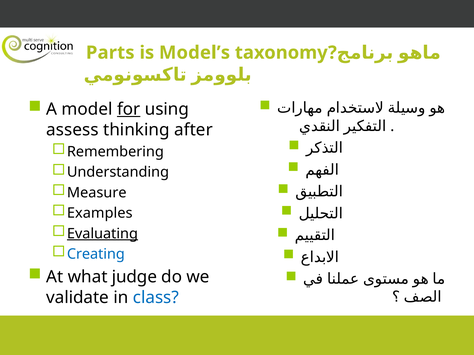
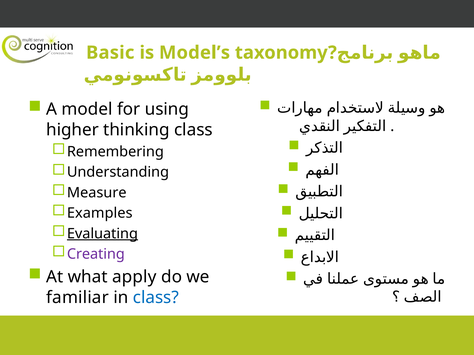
Parts: Parts -> Basic
for underline: present -> none
assess: assess -> higher
thinking after: after -> class
Creating colour: blue -> purple
judge: judge -> apply
validate: validate -> familiar
